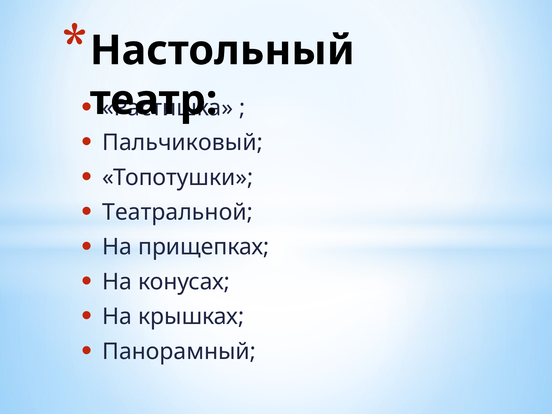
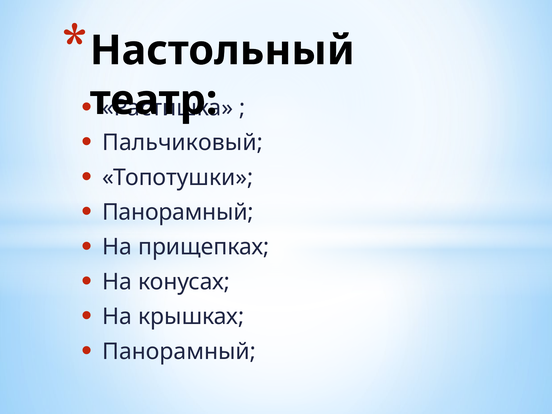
Театральной at (178, 212): Театральной -> Панорамный
